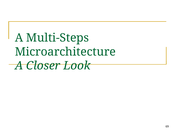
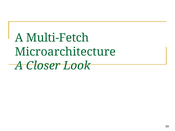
Multi-Steps: Multi-Steps -> Multi-Fetch
